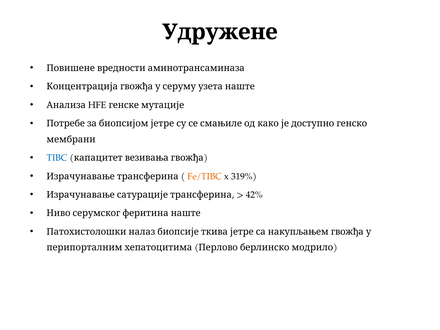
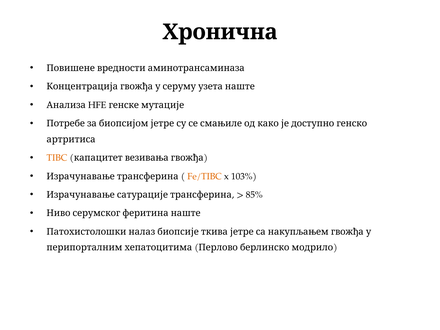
Удружене: Удружене -> Хронична
мембрани: мембрани -> артритиса
TIBC colour: blue -> orange
319%: 319% -> 103%
42%: 42% -> 85%
